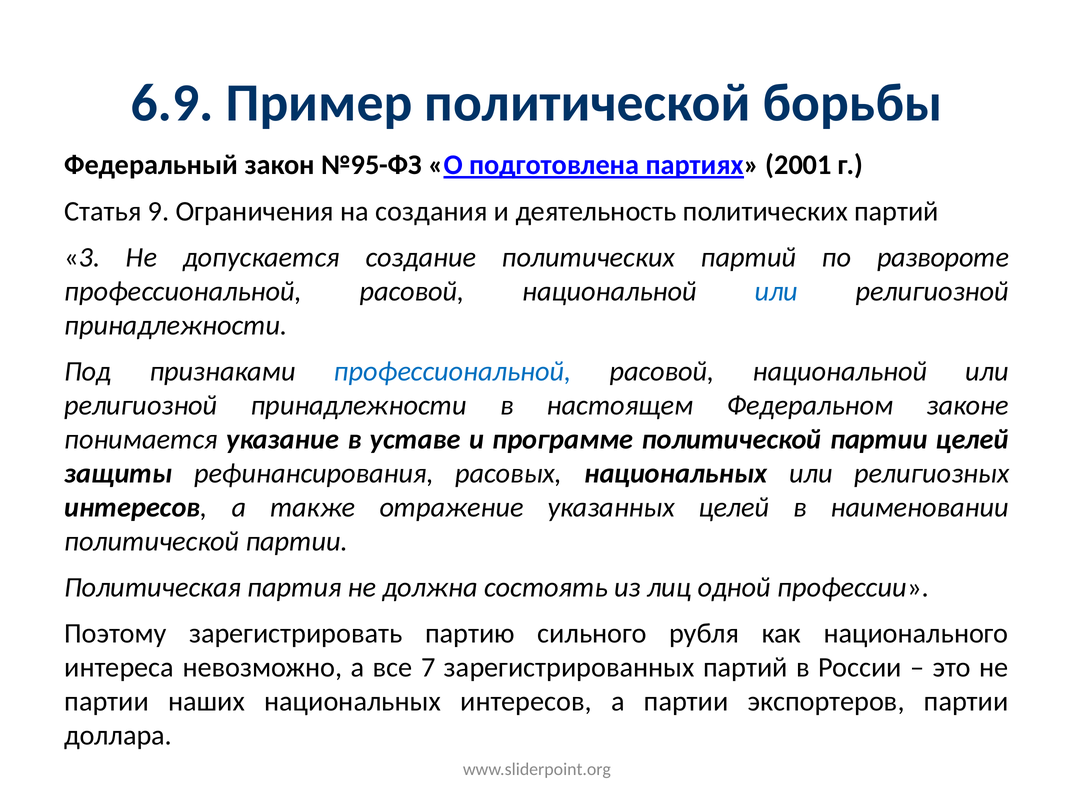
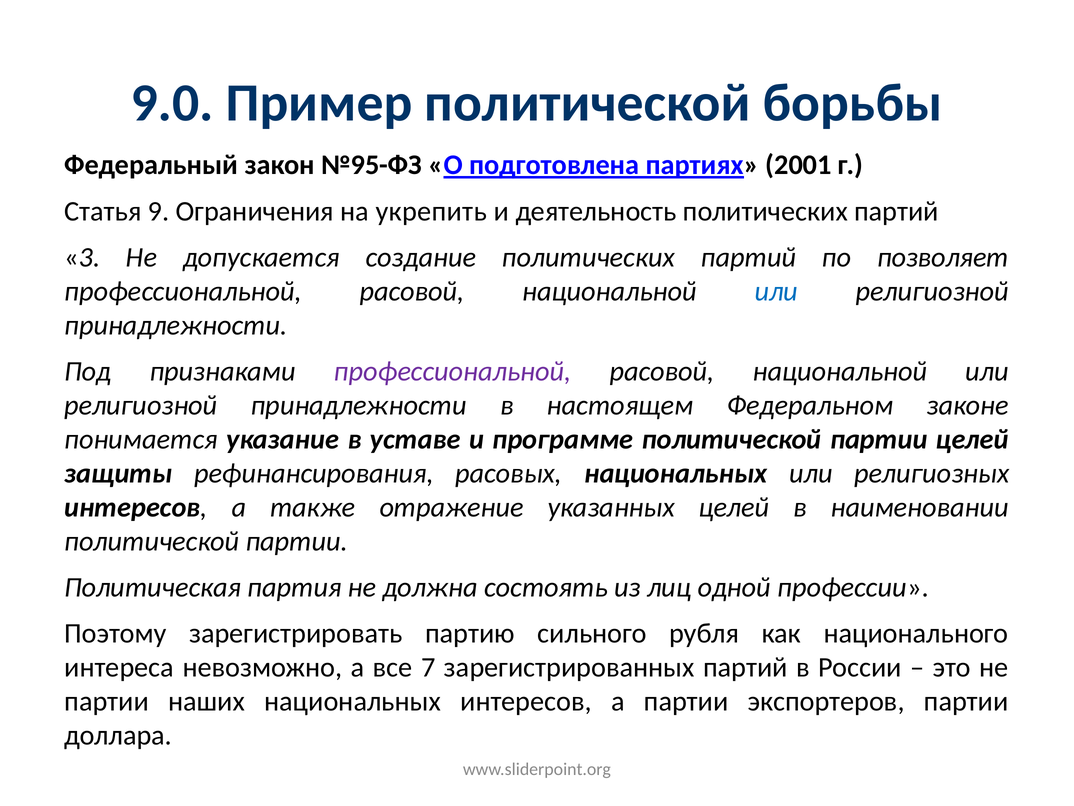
6.9: 6.9 -> 9.0
создания: создания -> укрепить
развороте: развороте -> позволяет
профессиональной at (453, 371) colour: blue -> purple
